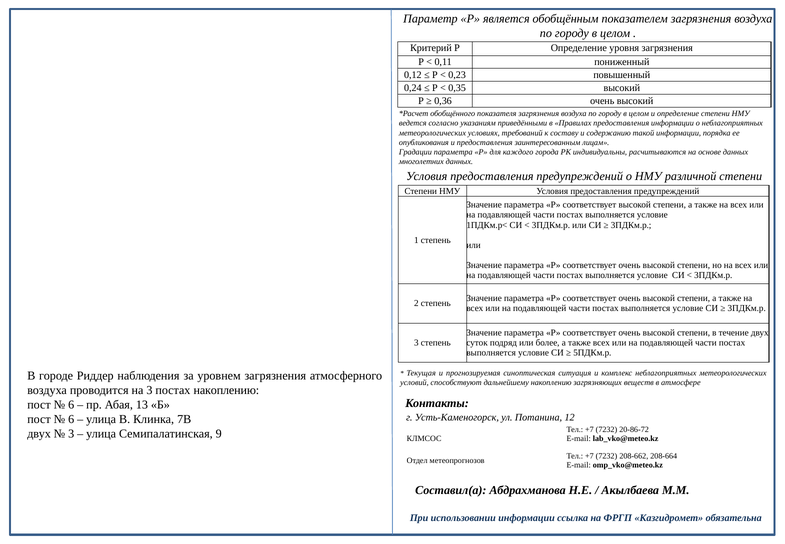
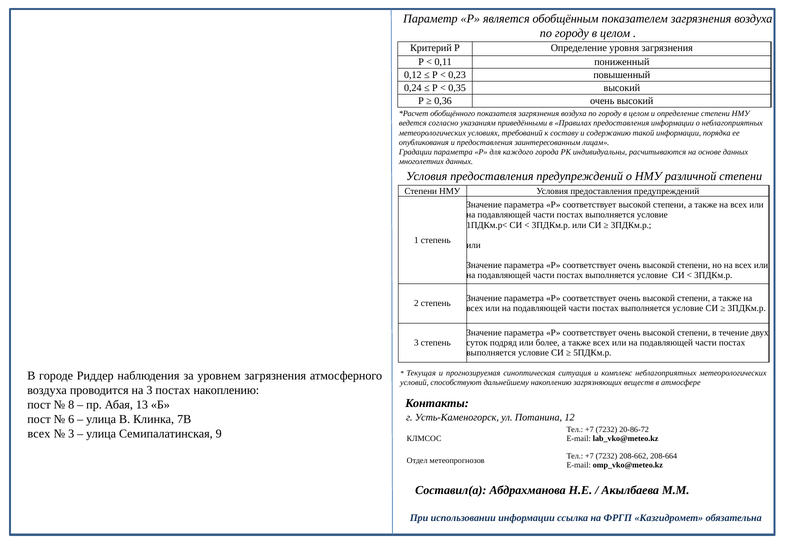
6 at (71, 404): 6 -> 8
двух at (39, 433): двух -> всех
